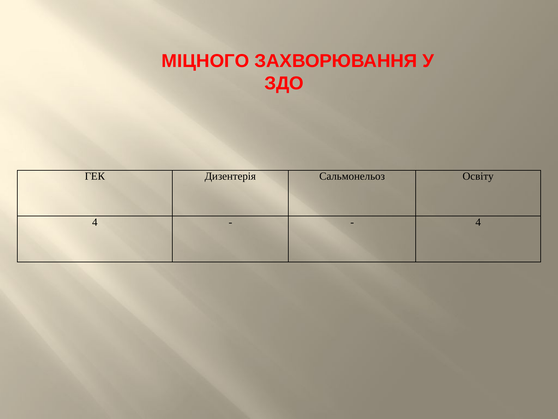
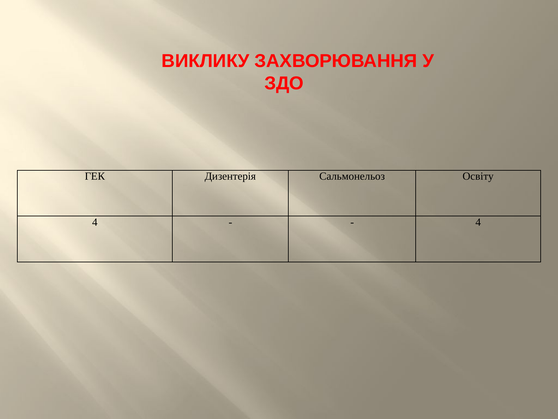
МІЦНОГО: МІЦНОГО -> ВИКЛИКУ
